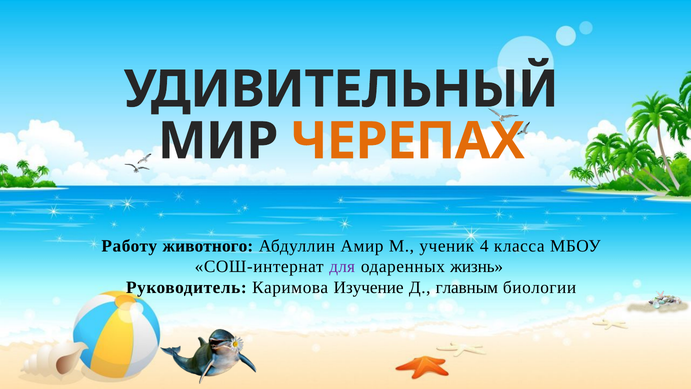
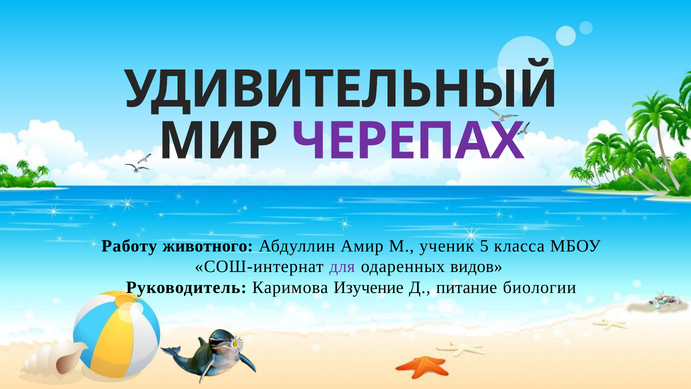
ЧЕРЕПАХ colour: orange -> purple
4: 4 -> 5
жизнь: жизнь -> видов
главным: главным -> питание
